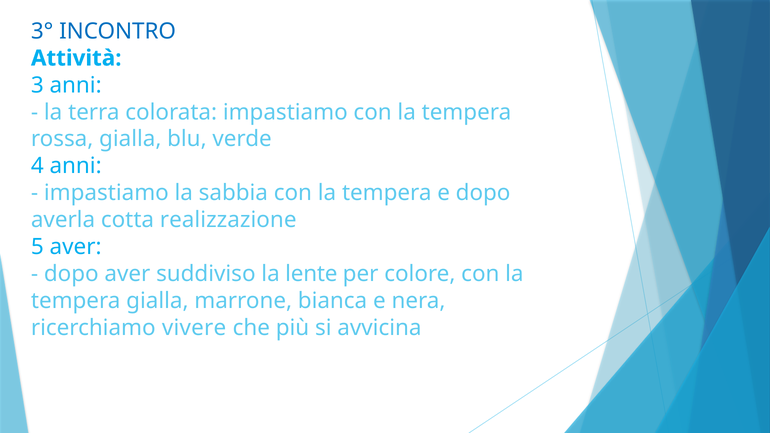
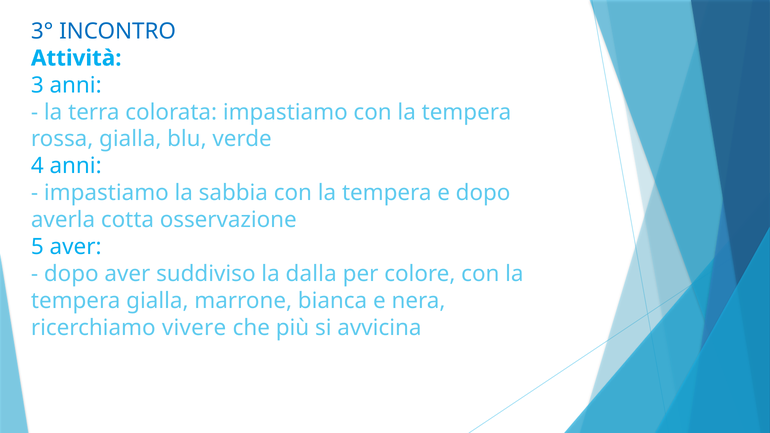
realizzazione: realizzazione -> osservazione
lente: lente -> dalla
